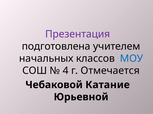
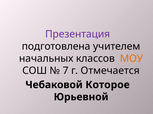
МОУ colour: blue -> orange
4: 4 -> 7
Катание: Катание -> Которое
